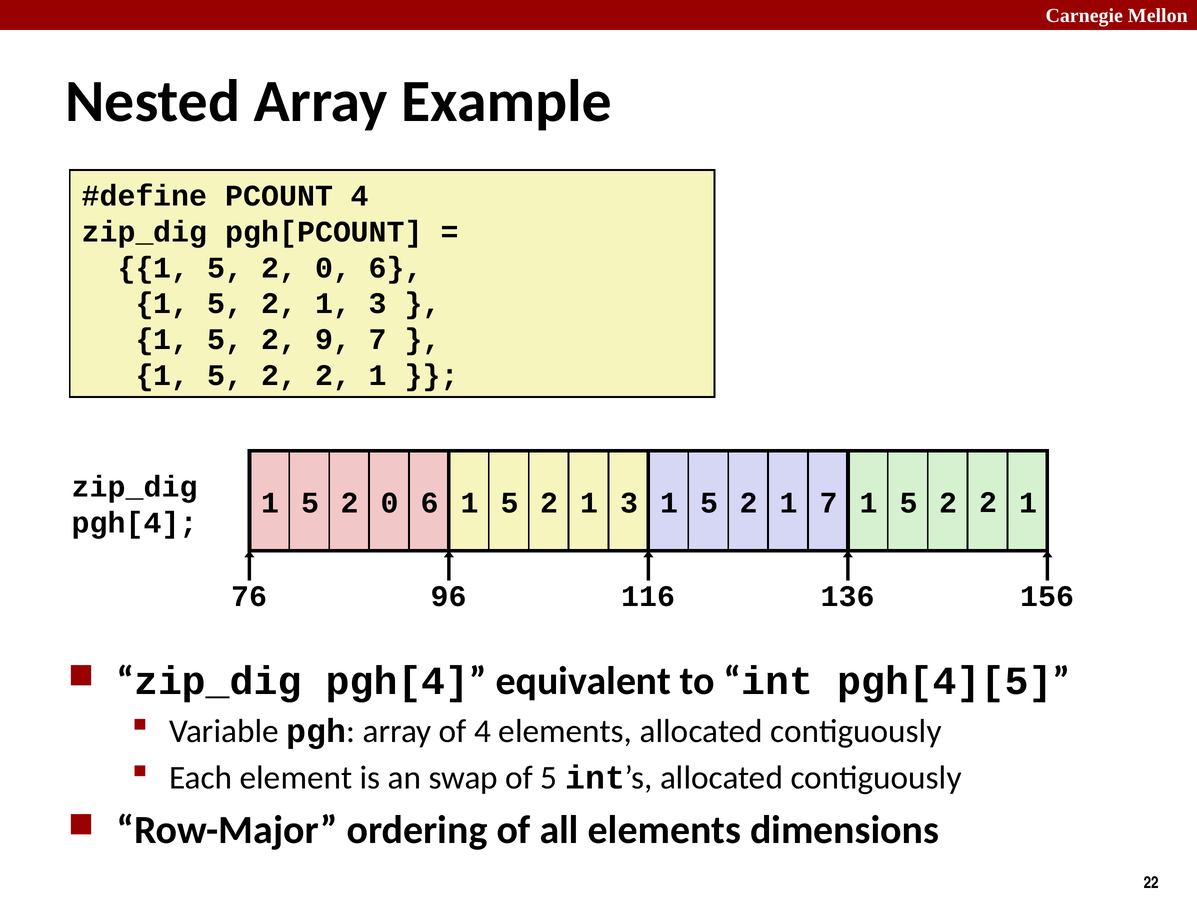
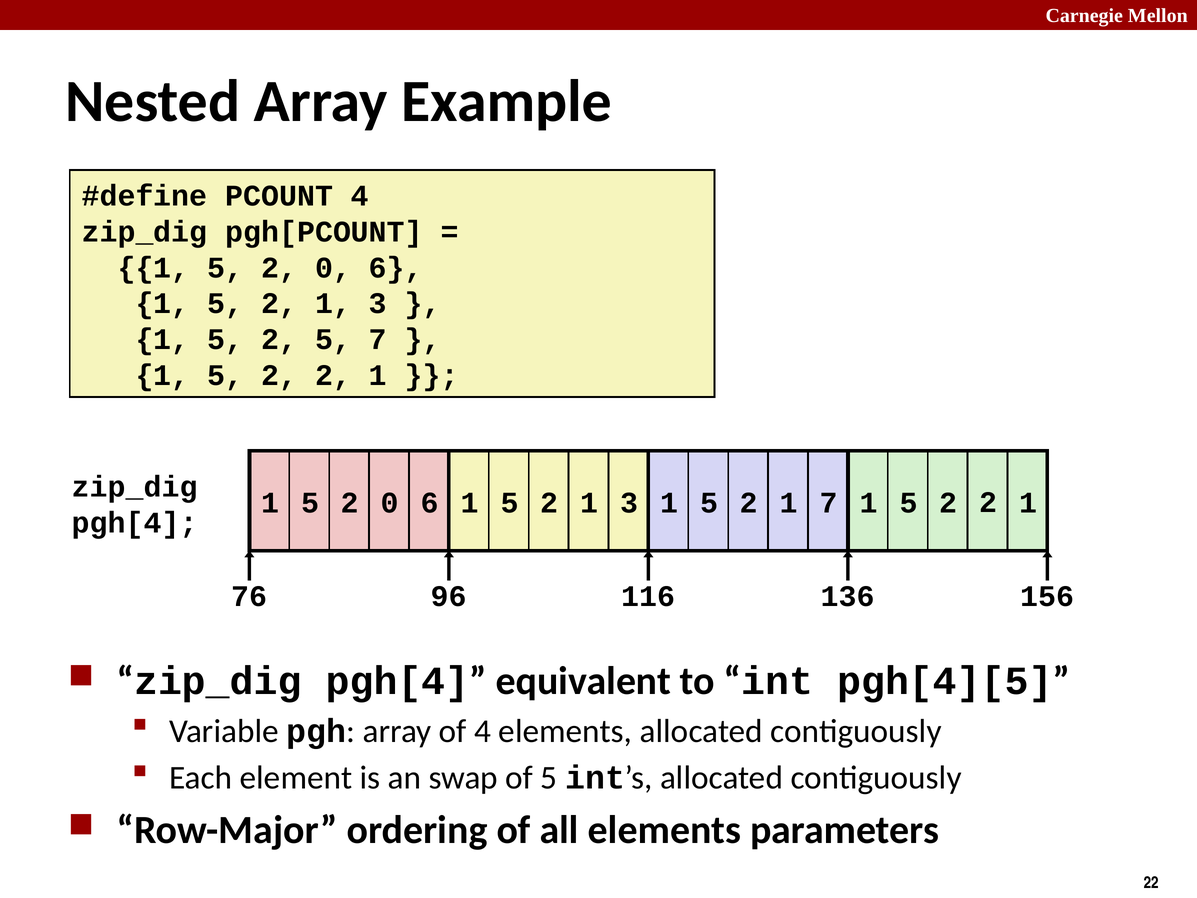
2 9: 9 -> 5
dimensions: dimensions -> parameters
